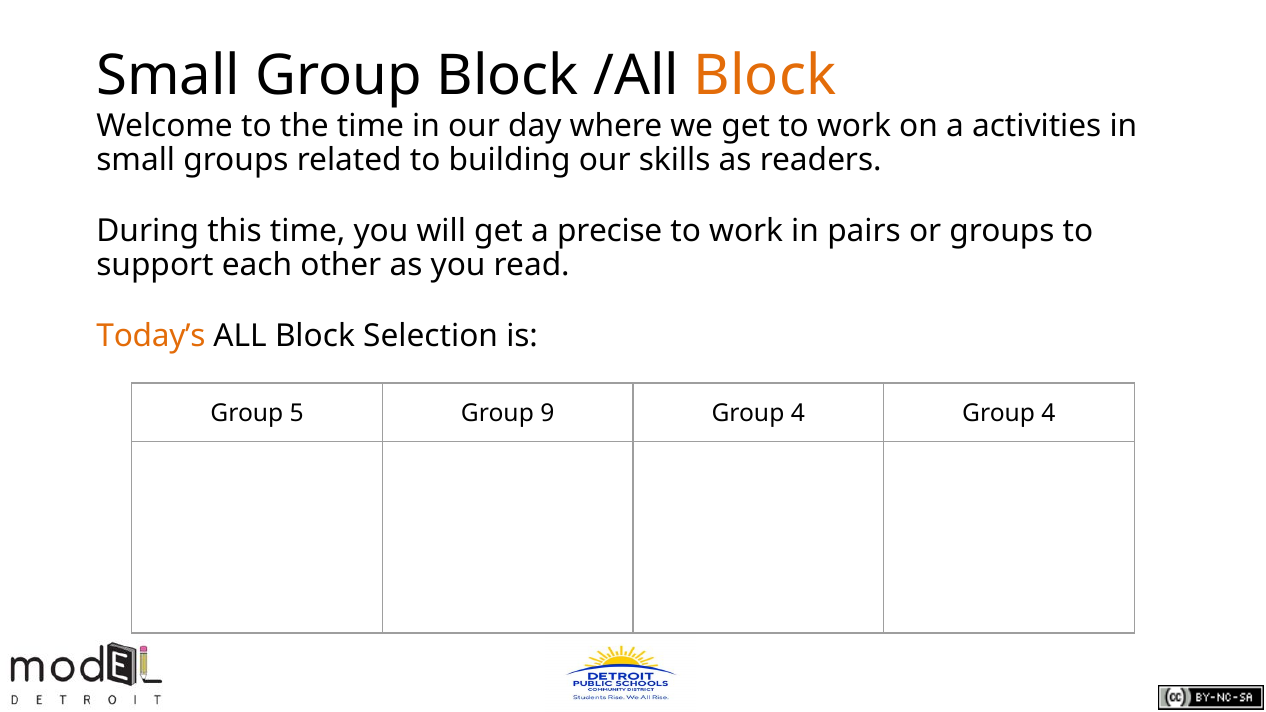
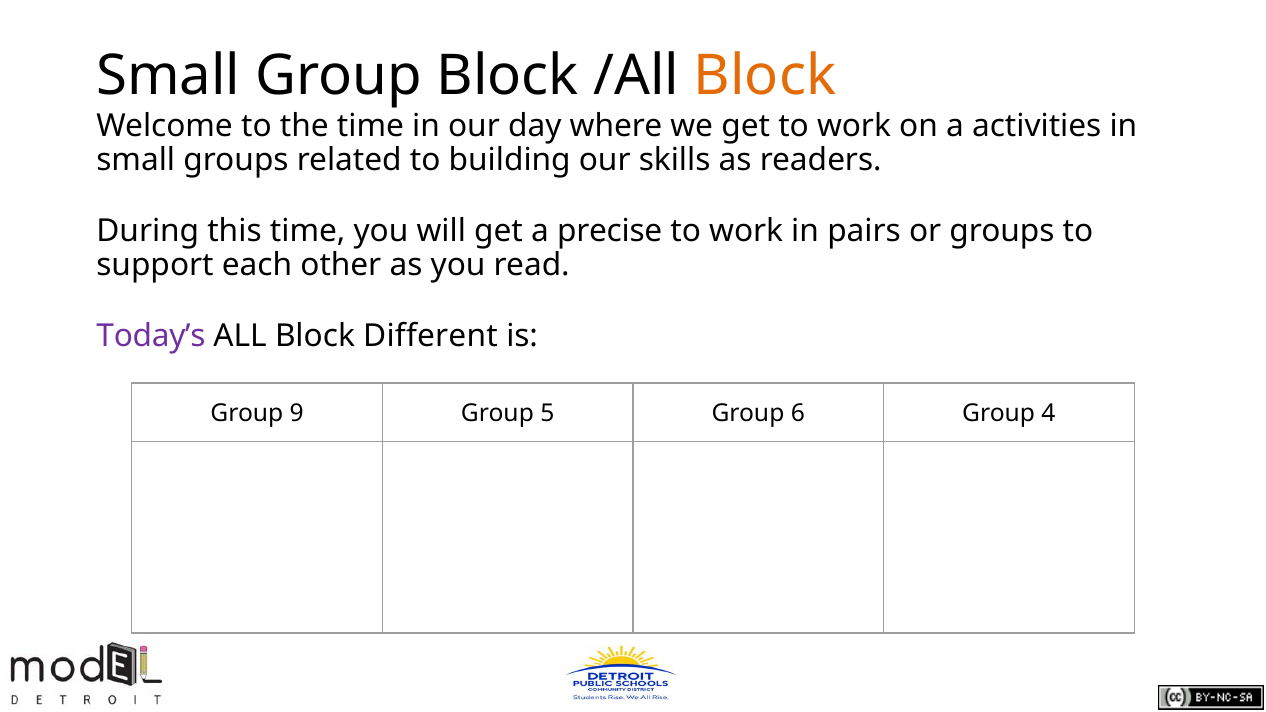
Today’s colour: orange -> purple
Selection: Selection -> Different
5: 5 -> 9
9: 9 -> 5
4 at (798, 414): 4 -> 6
